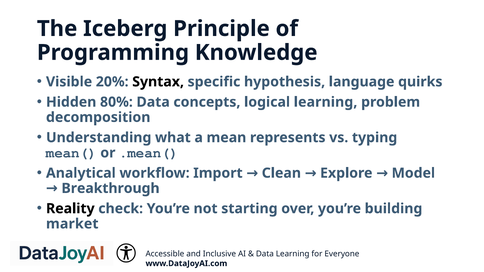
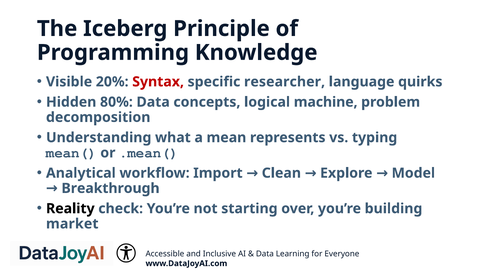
Syntax colour: black -> red
hypothesis: hypothesis -> researcher
logical learning: learning -> machine
